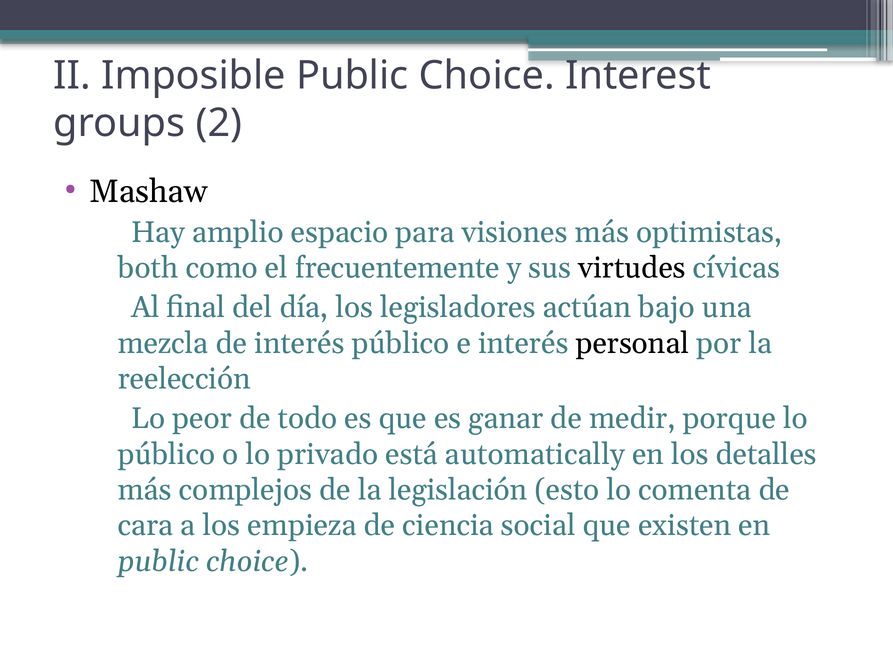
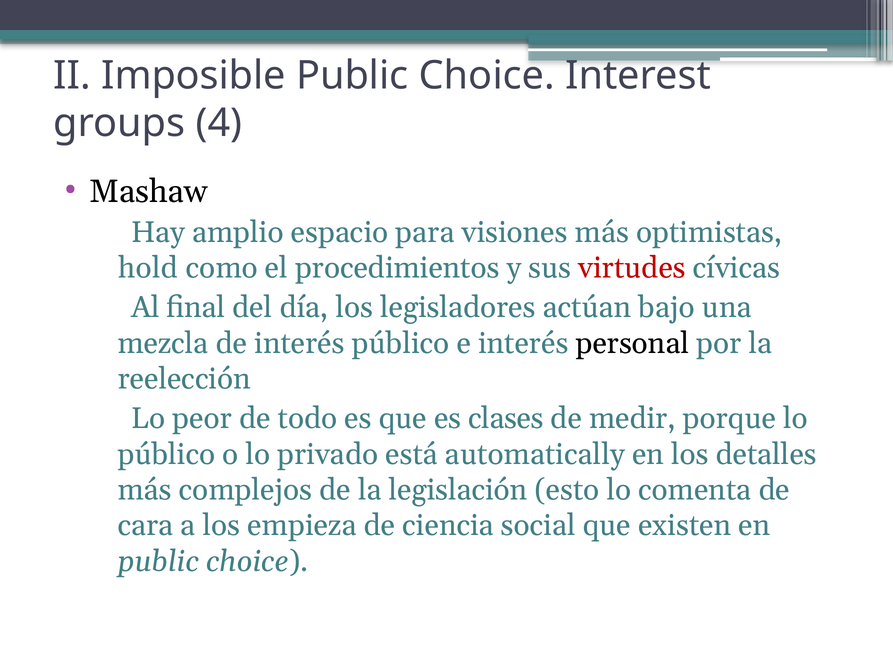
2: 2 -> 4
both: both -> hold
frecuentemente: frecuentemente -> procedimientos
virtudes colour: black -> red
ganar: ganar -> clases
